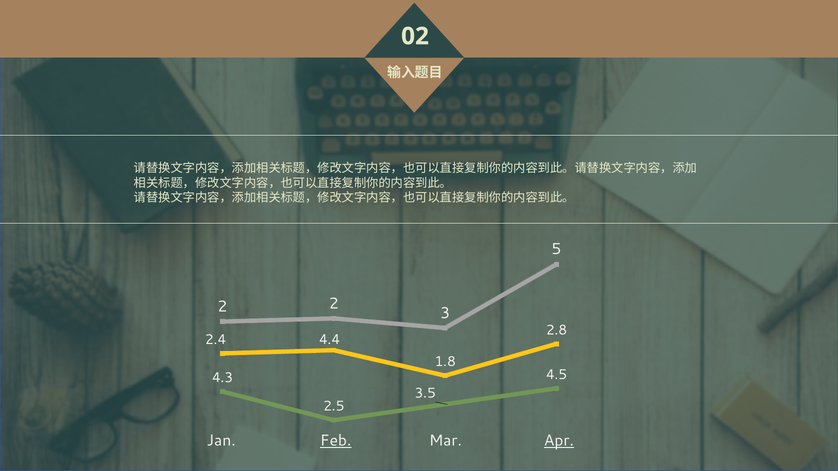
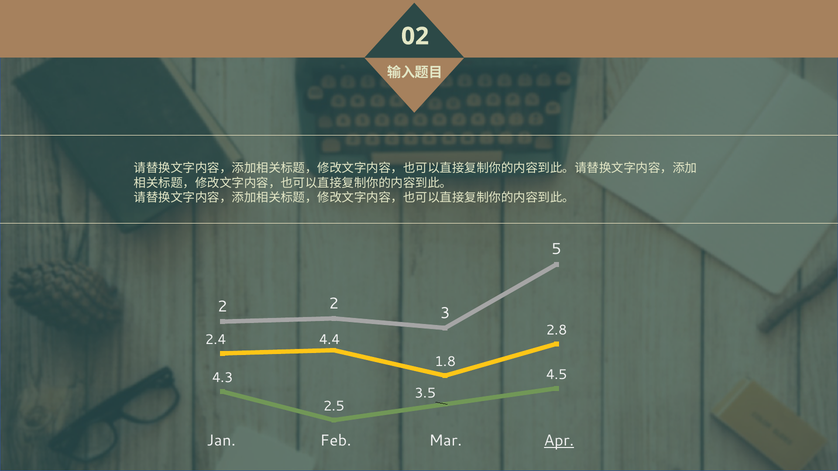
Feb underline: present -> none
